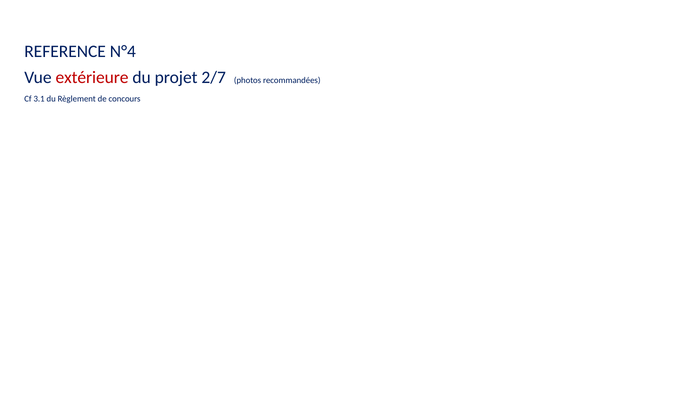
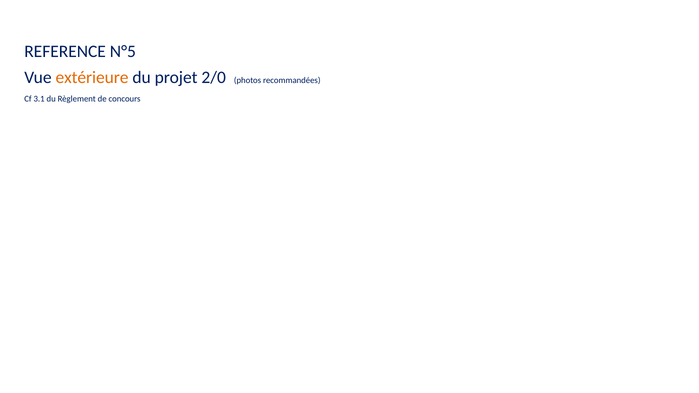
N°4: N°4 -> N°5
extérieure colour: red -> orange
2/7: 2/7 -> 2/0
